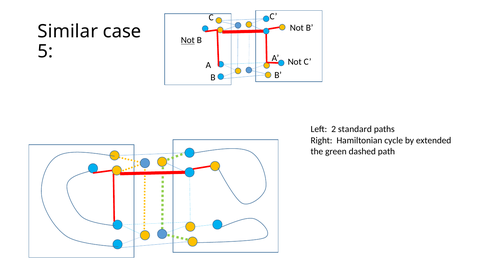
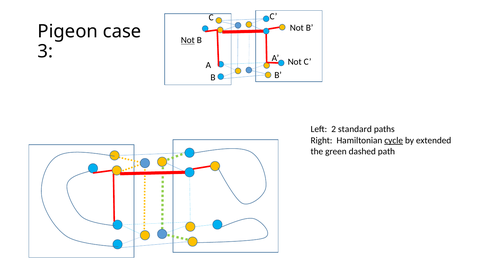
Similar: Similar -> Pigeon
5: 5 -> 3
cycle underline: none -> present
